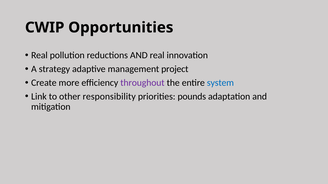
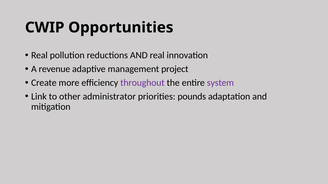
strategy: strategy -> revenue
system colour: blue -> purple
responsibility: responsibility -> administrator
